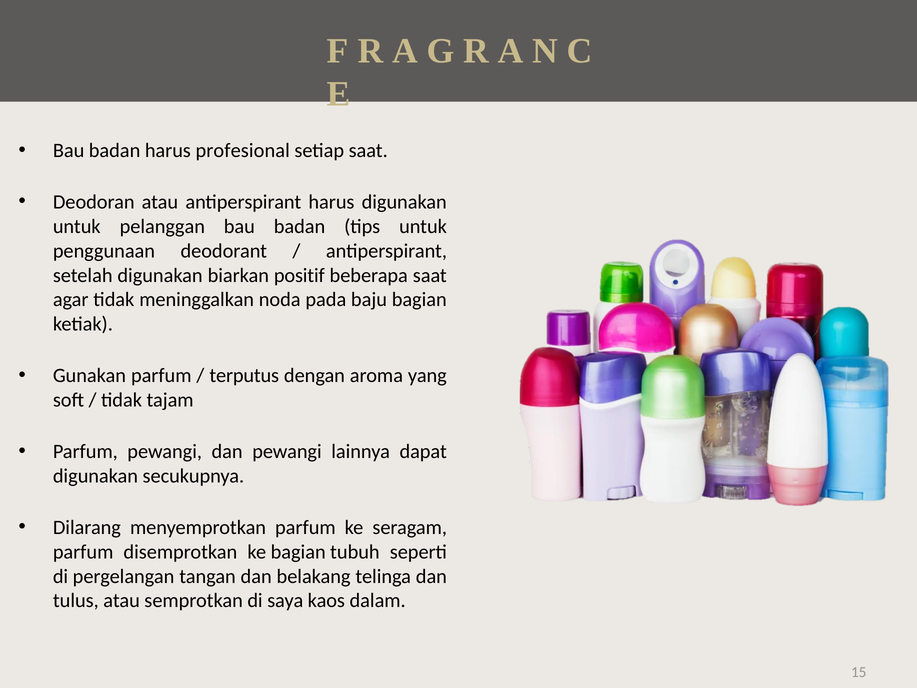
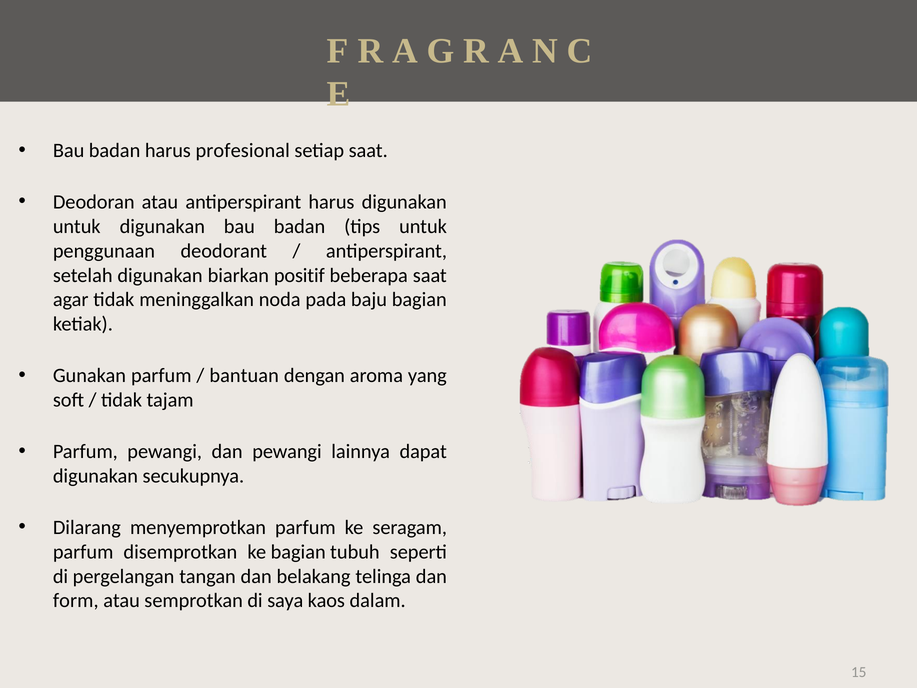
untuk pelanggan: pelanggan -> digunakan
terputus: terputus -> bantuan
tulus: tulus -> form
